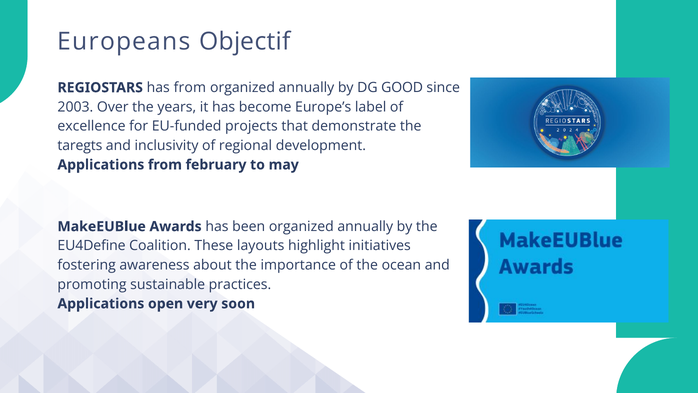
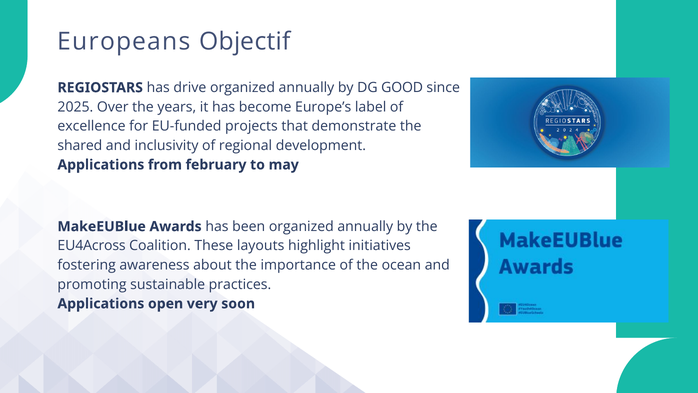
has from: from -> drive
2003: 2003 -> 2025
taregts: taregts -> shared
EU4Define: EU4Define -> EU4Across
